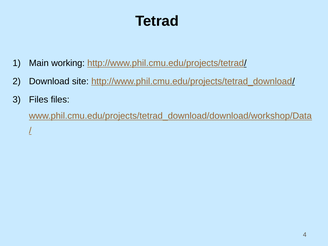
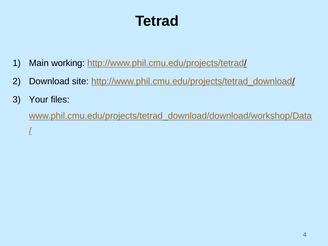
Files at (39, 100): Files -> Your
